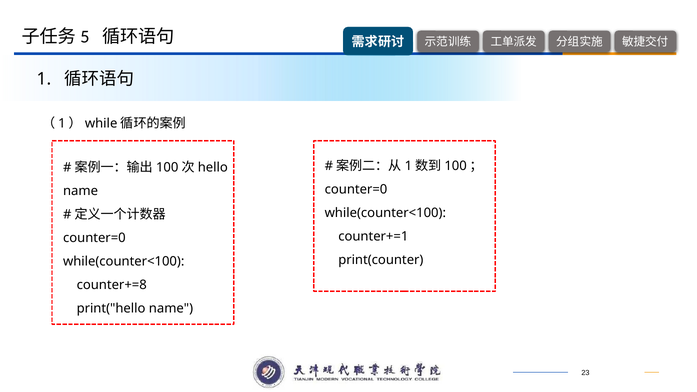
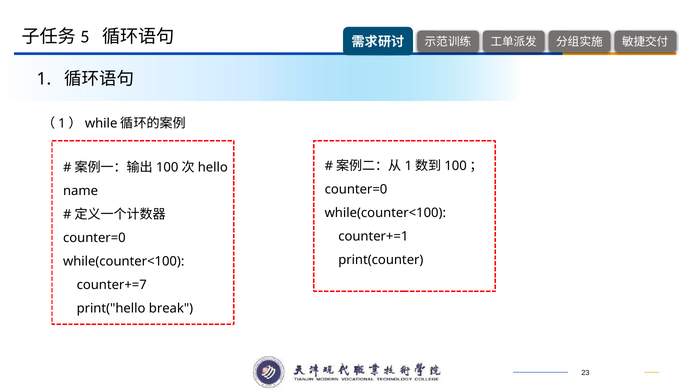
counter+=8: counter+=8 -> counter+=7
print("hello name: name -> break
